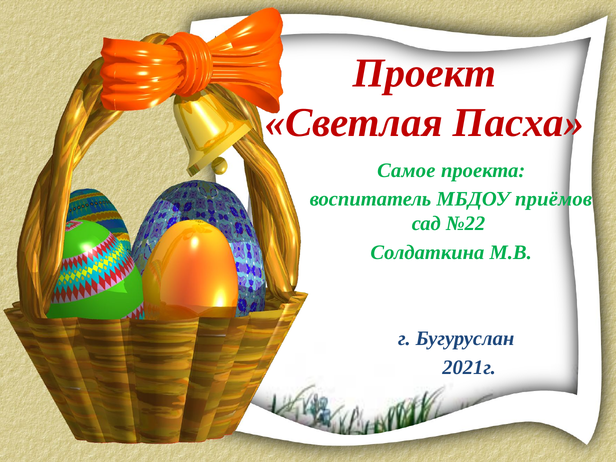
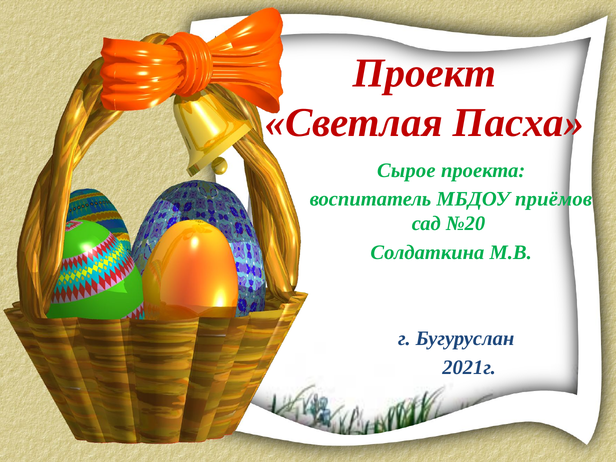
Самое: Самое -> Сырое
№22: №22 -> №20
